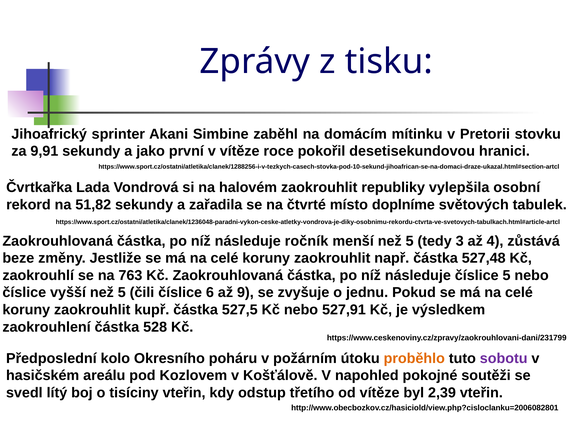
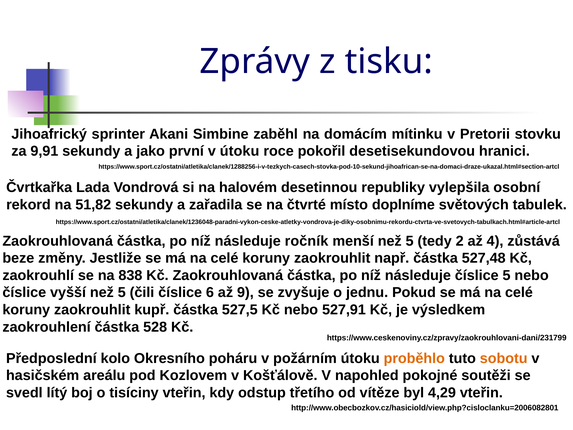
v vítěze: vítěze -> útoku
halovém zaokrouhlit: zaokrouhlit -> desetinnou
3: 3 -> 2
763: 763 -> 838
sobotu colour: purple -> orange
2,39: 2,39 -> 4,29
